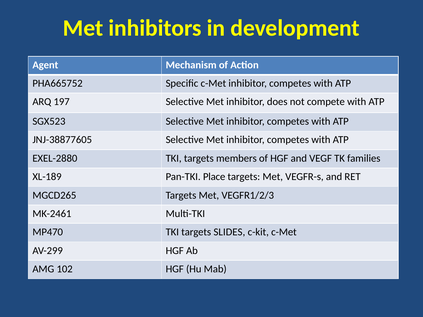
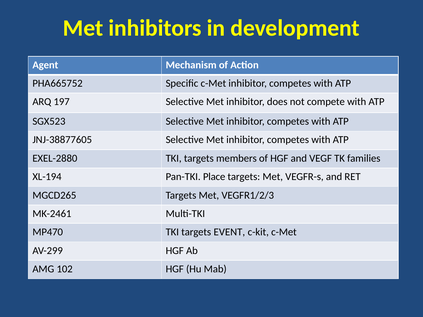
XL-189: XL-189 -> XL-194
SLIDES: SLIDES -> EVENT
